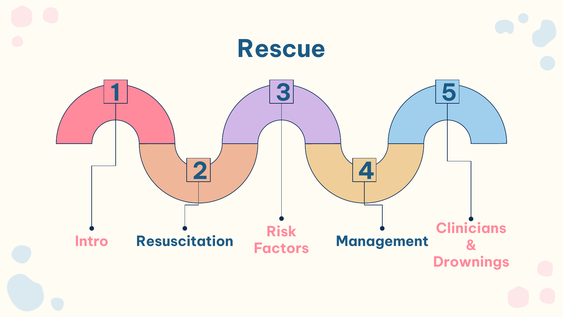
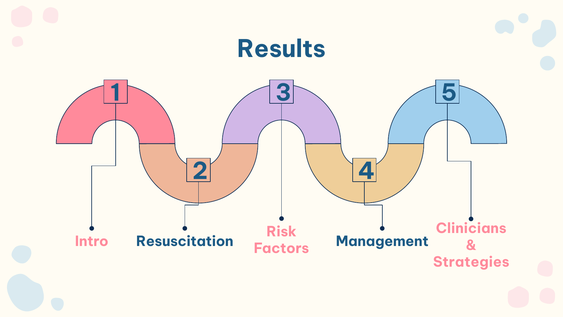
Rescue: Rescue -> Results
Drownings: Drownings -> Strategies
